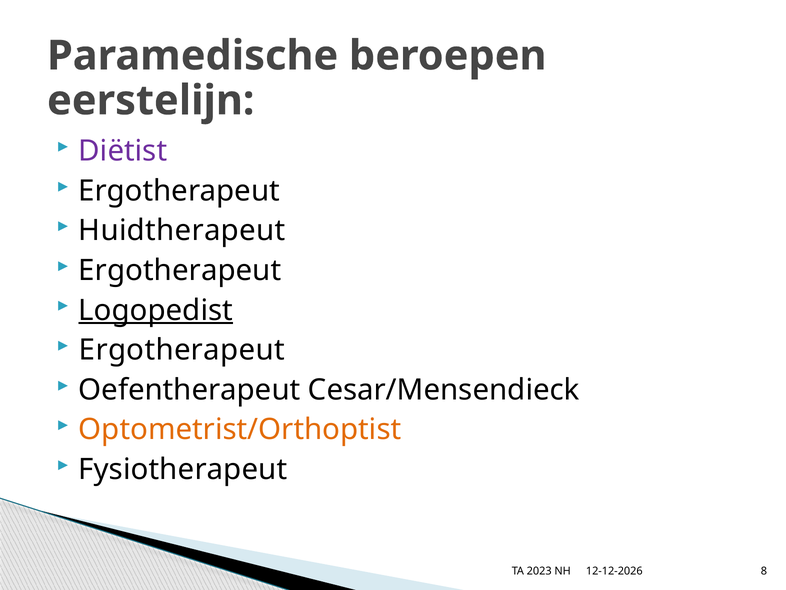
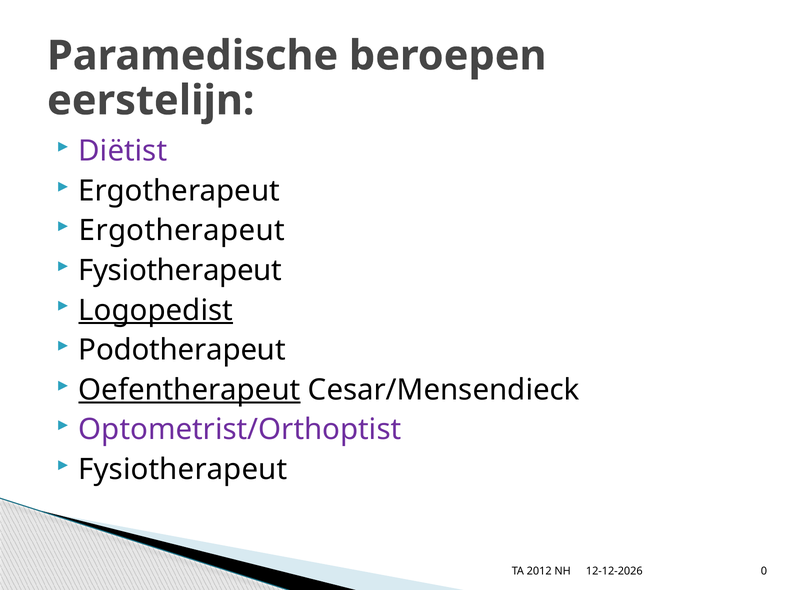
Huidtherapeut at (182, 230): Huidtherapeut -> Ergotherapeut
Ergotherapeut at (180, 270): Ergotherapeut -> Fysiotherapeut
Ergotherapeut at (182, 350): Ergotherapeut -> Podotherapeut
Oefentherapeut underline: none -> present
Optometrist/Orthoptist colour: orange -> purple
2023: 2023 -> 2012
8: 8 -> 0
